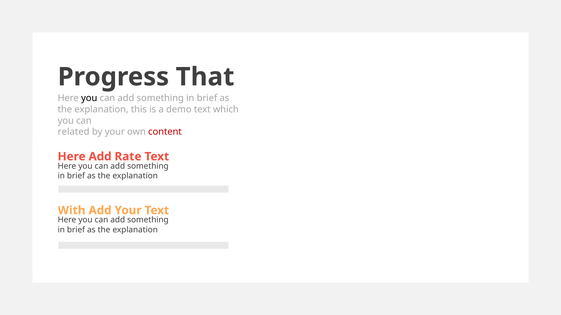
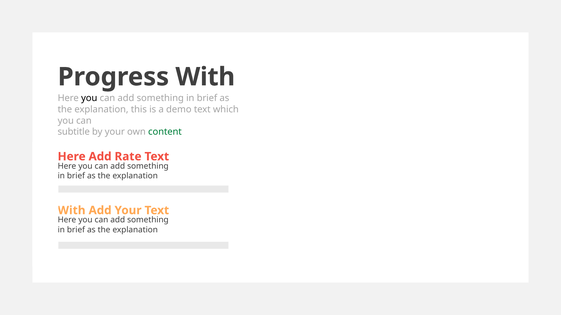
Progress That: That -> With
related: related -> subtitle
content colour: red -> green
